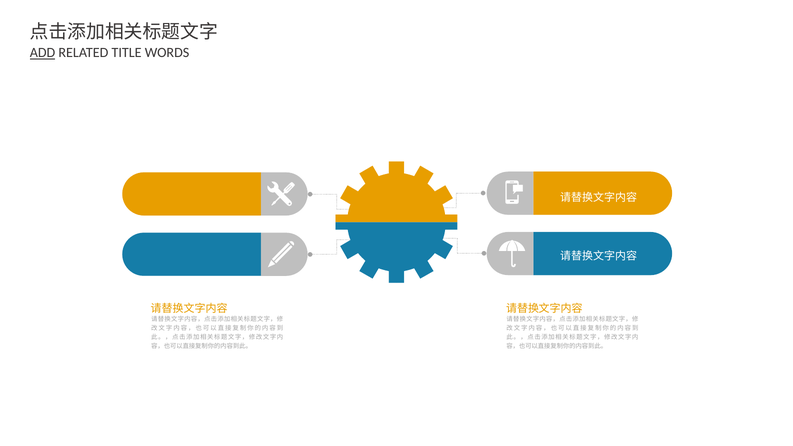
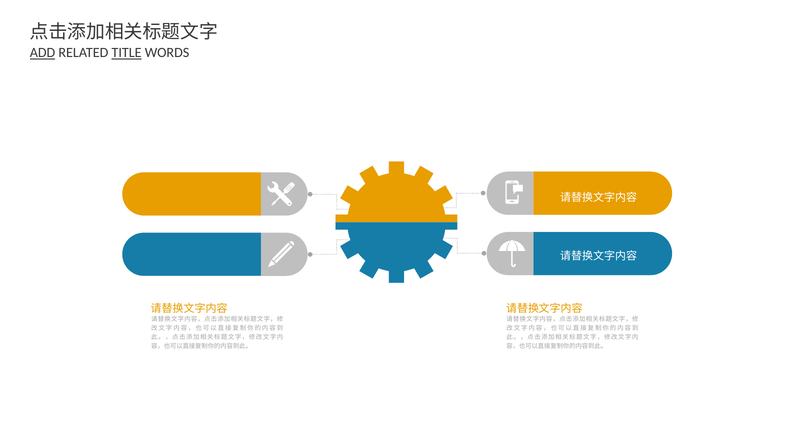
TITLE underline: none -> present
